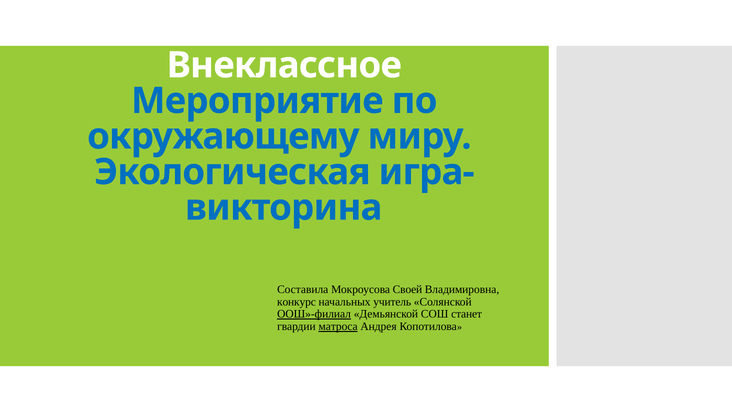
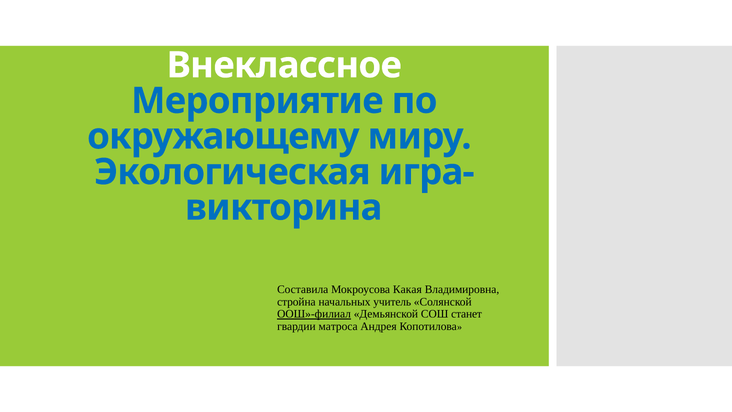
Своей: Своей -> Какая
конкурс: конкурс -> стройна
матроса underline: present -> none
